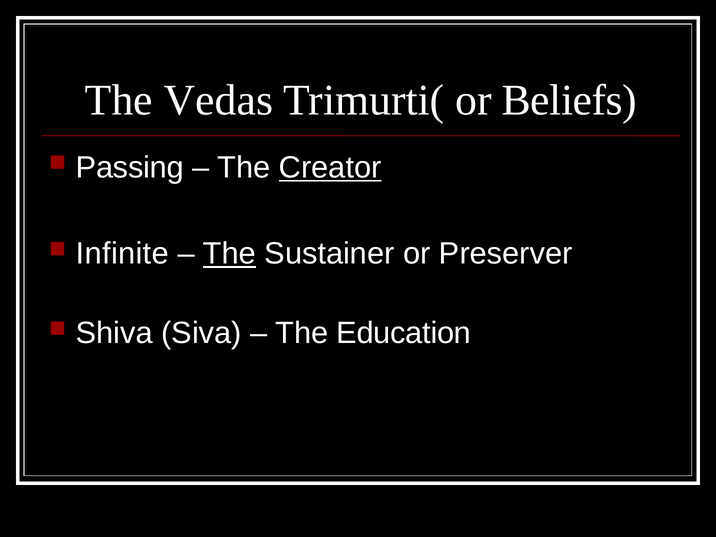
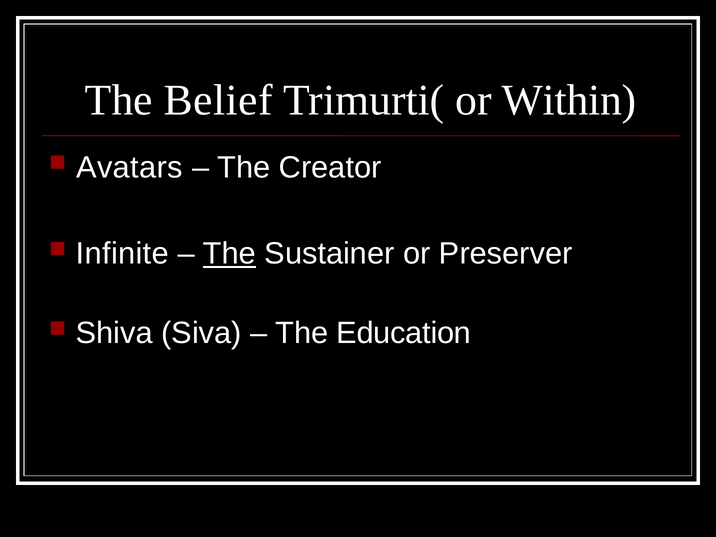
Vedas: Vedas -> Belief
Beliefs: Beliefs -> Within
Passing: Passing -> Avatars
Creator underline: present -> none
